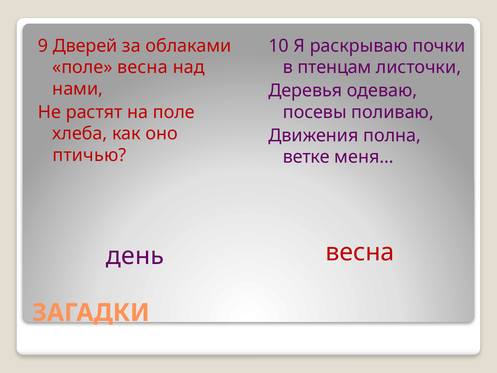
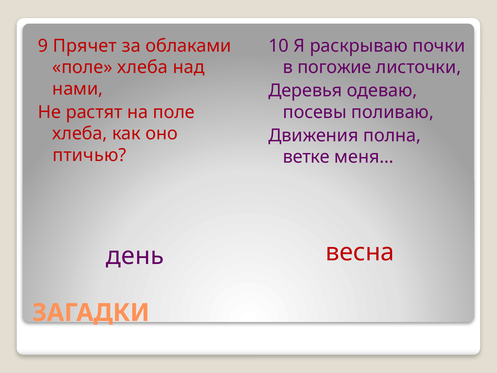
Дверей: Дверей -> Прячет
весна at (142, 67): весна -> хлеба
птенцам: птенцам -> погожие
